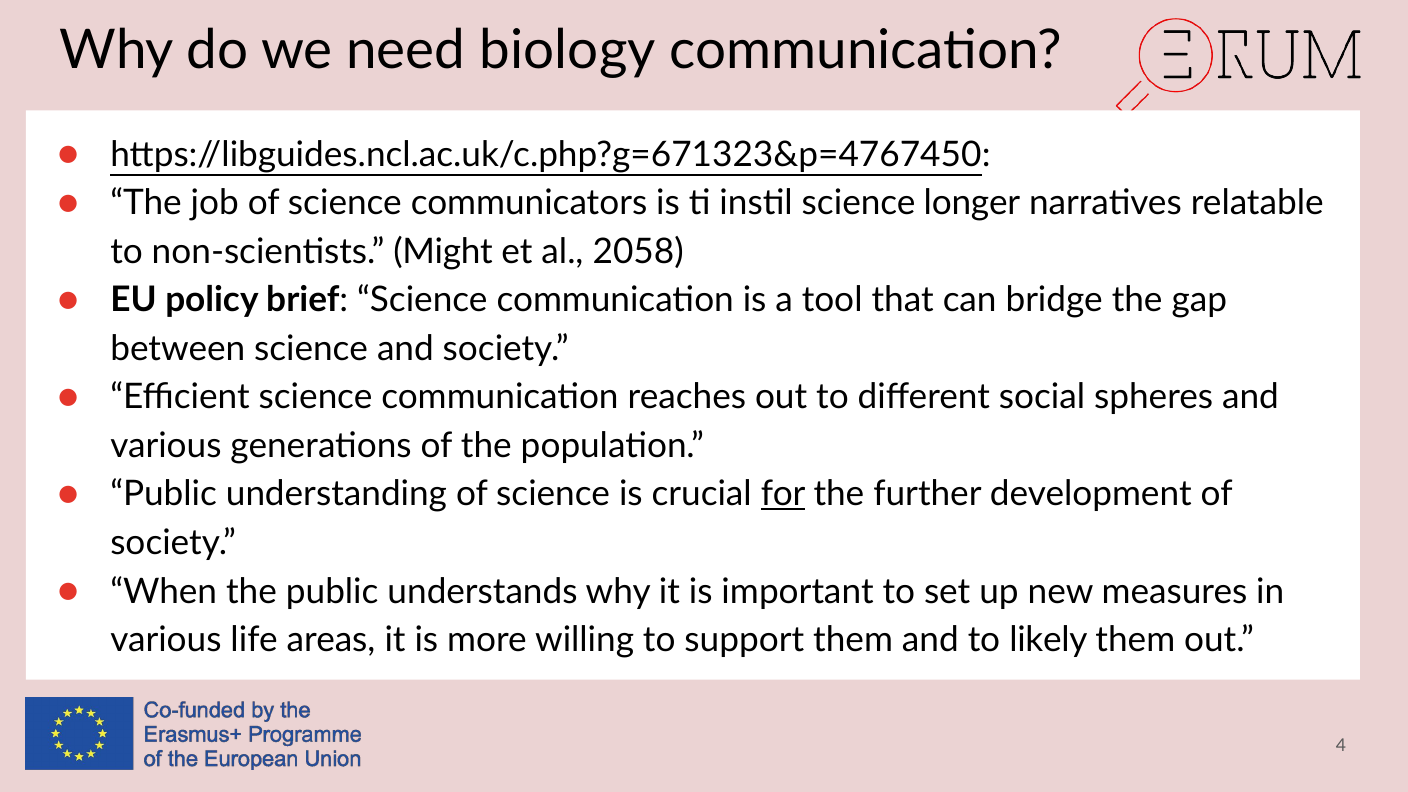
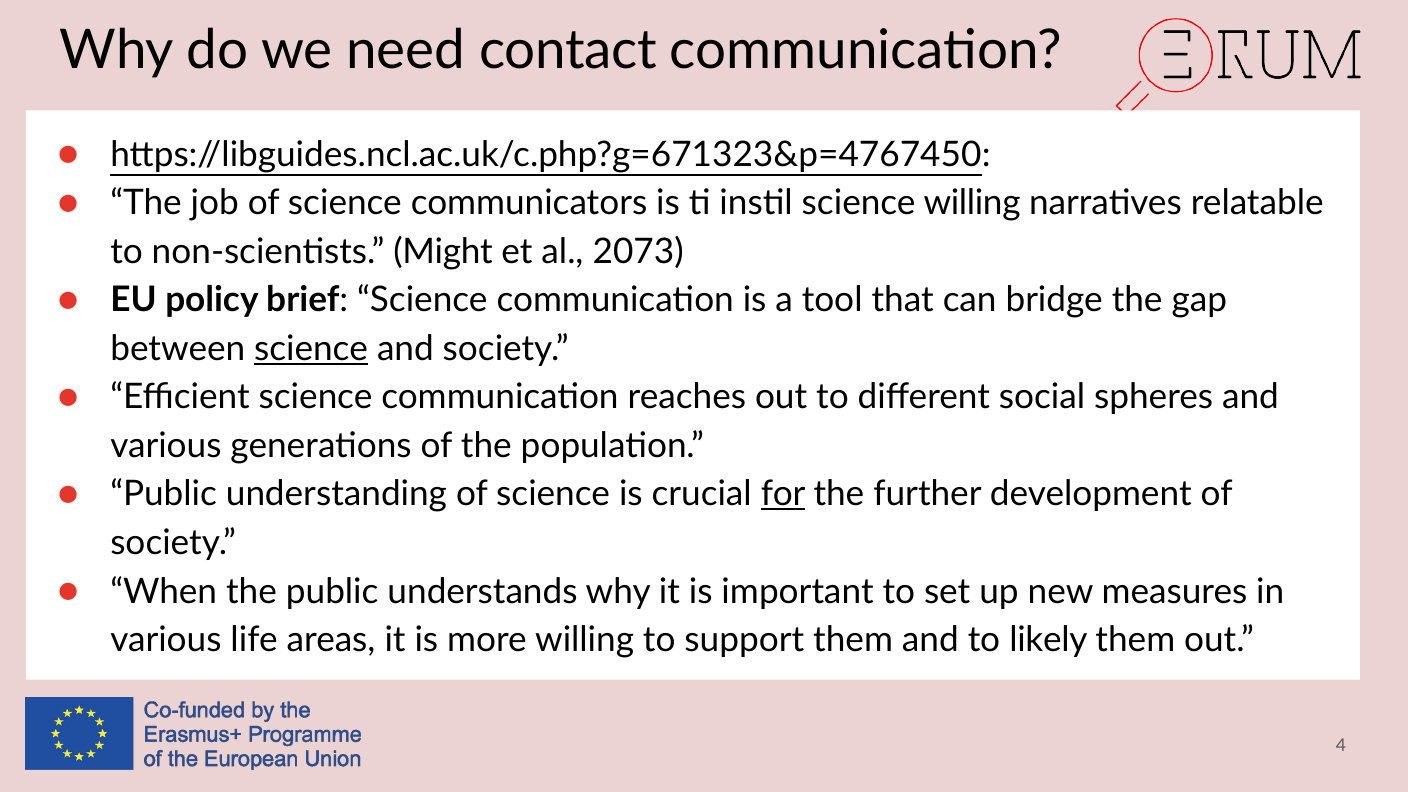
biology: biology -> contact
science longer: longer -> willing
2058: 2058 -> 2073
science at (311, 349) underline: none -> present
